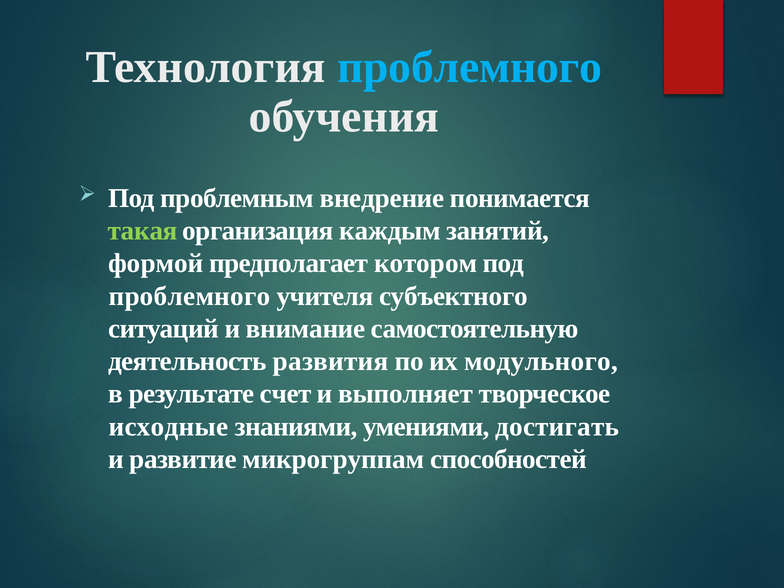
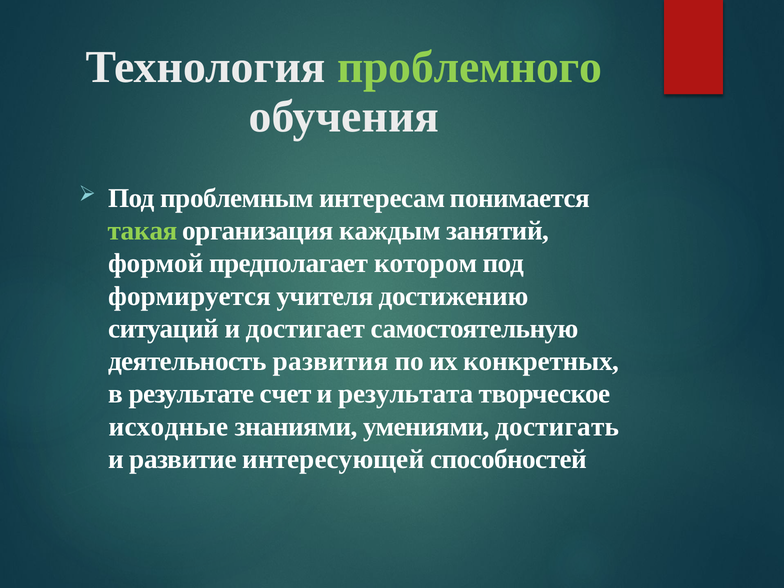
проблемного at (470, 67) colour: light blue -> light green
внедрение: внедрение -> интересам
проблемного at (190, 296): проблемного -> формируется
субъектного: субъектного -> достижению
внимание: внимание -> достигает
модульного: модульного -> конкретных
выполняет: выполняет -> результата
микрогруппам: микрогруппам -> интересующей
